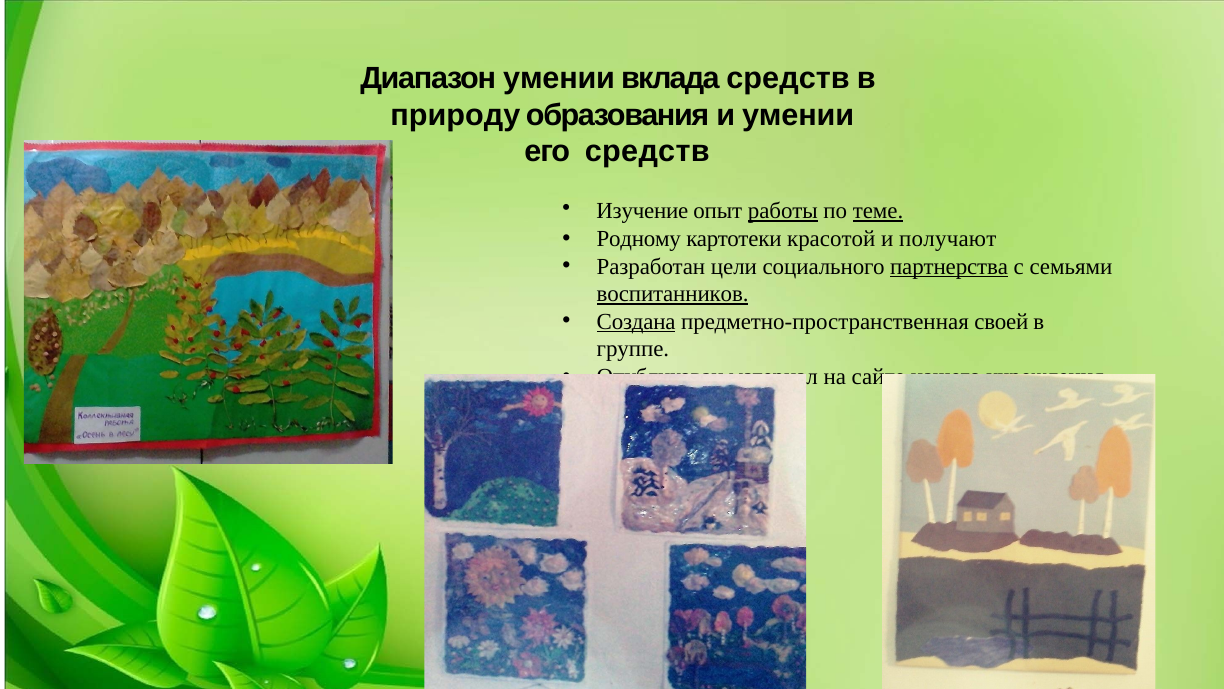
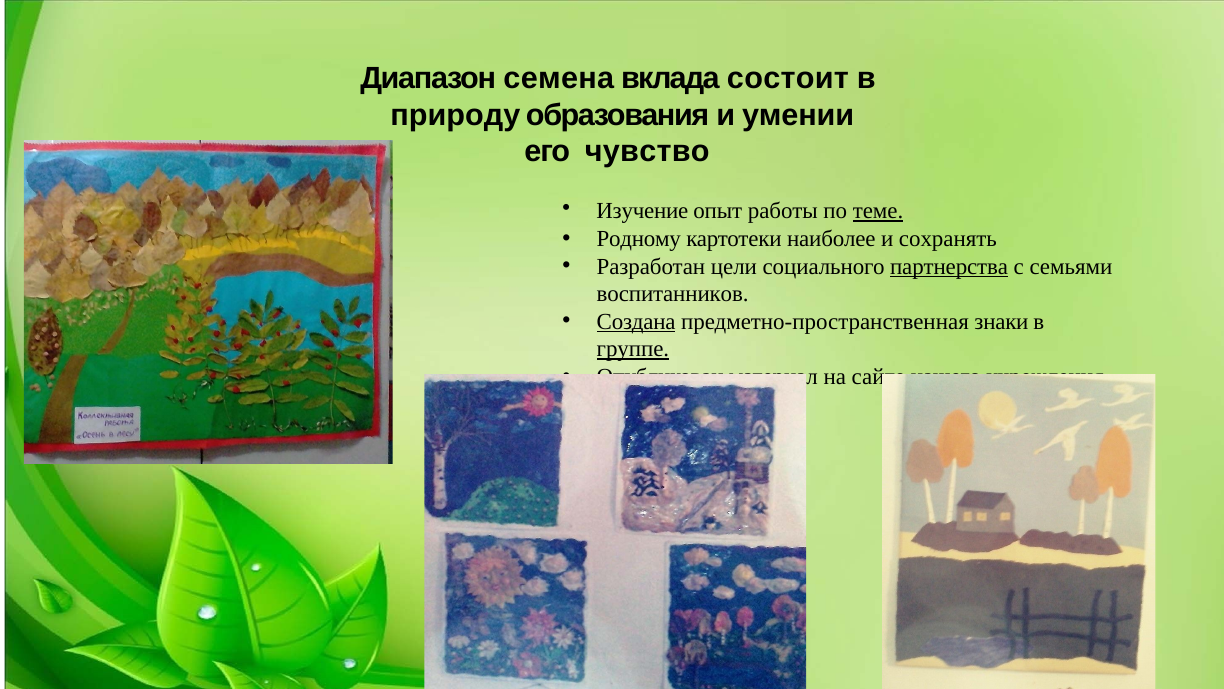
Диапазон умении: умении -> семена
вклада средств: средств -> состоит
его средств: средств -> чувство
работы underline: present -> none
красотой: красотой -> наиболее
получают: получают -> сохранять
воспитанников underline: present -> none
своей: своей -> знаки
группе underline: none -> present
